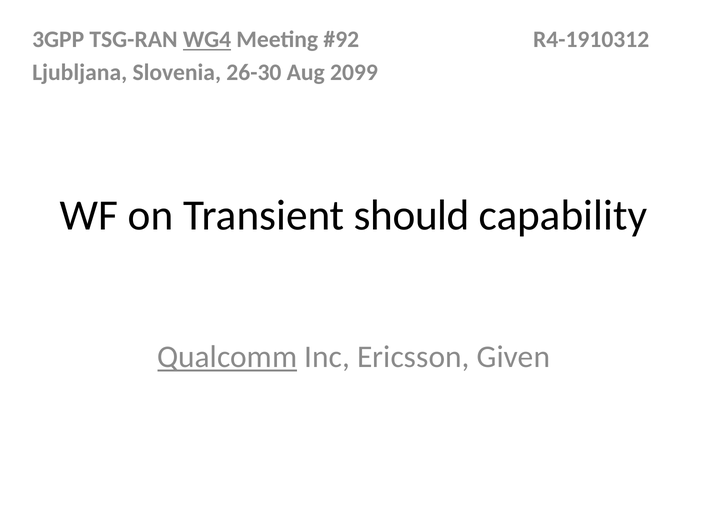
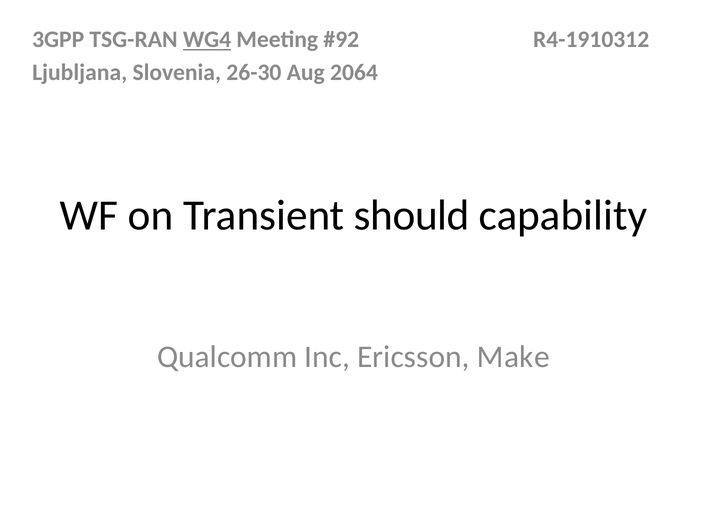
2099: 2099 -> 2064
Qualcomm underline: present -> none
Given: Given -> Make
